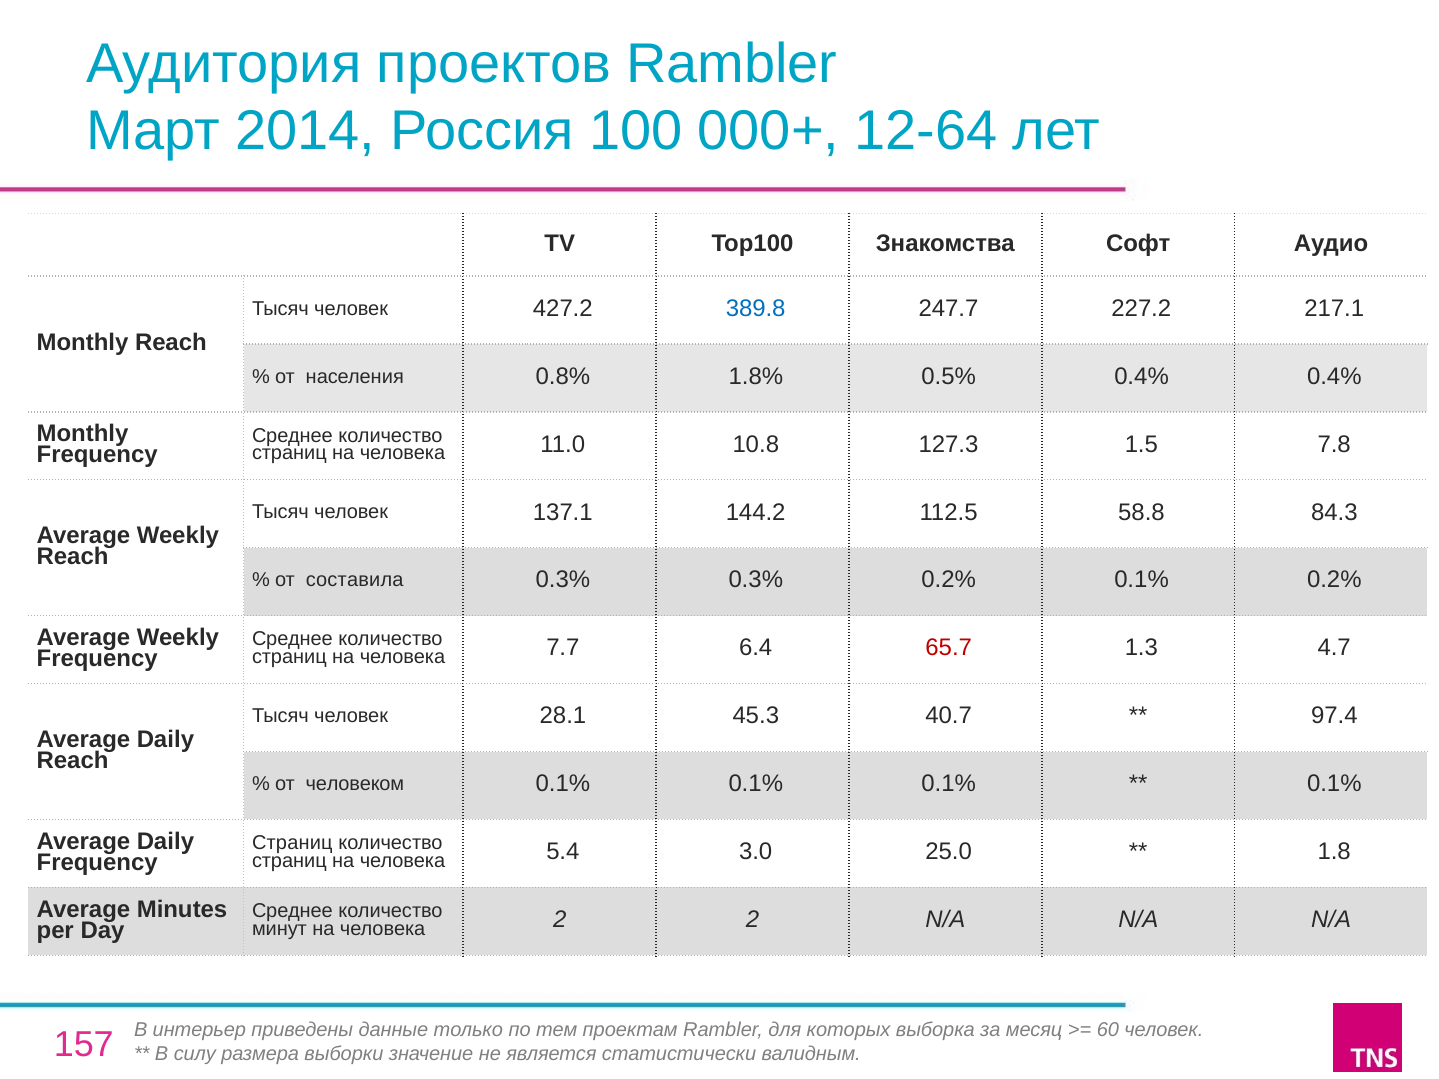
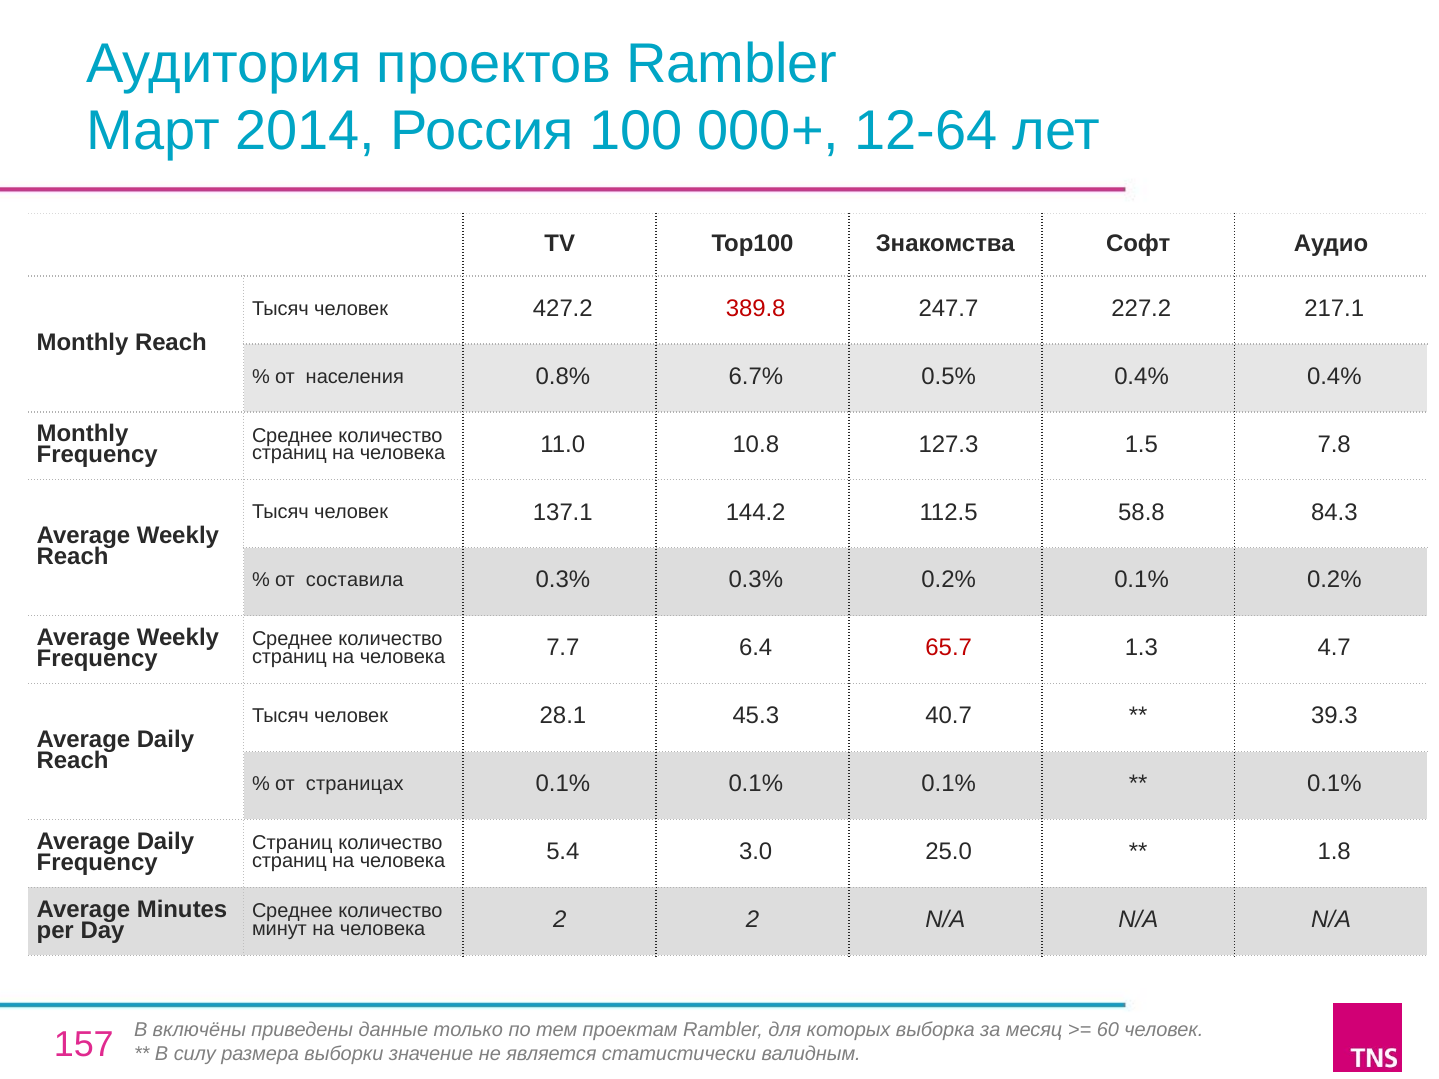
389.8 colour: blue -> red
1.8%: 1.8% -> 6.7%
97.4: 97.4 -> 39.3
человеком: человеком -> страницах
интерьер: интерьер -> включёны
